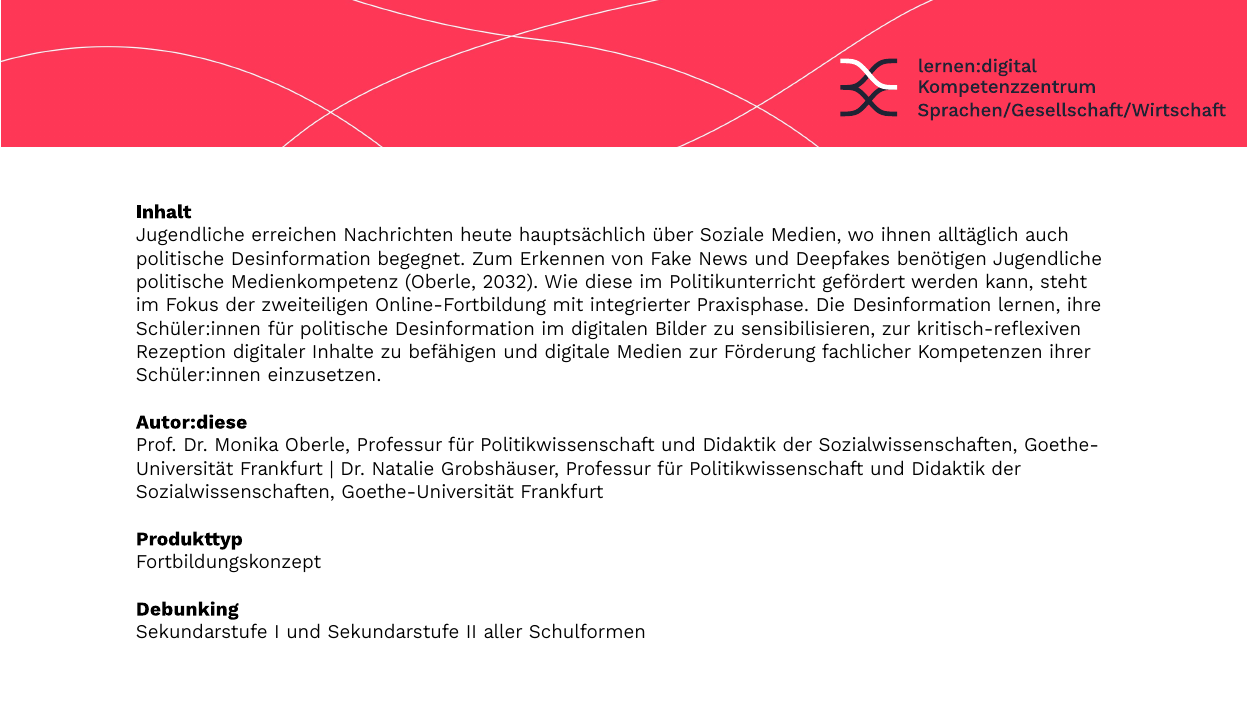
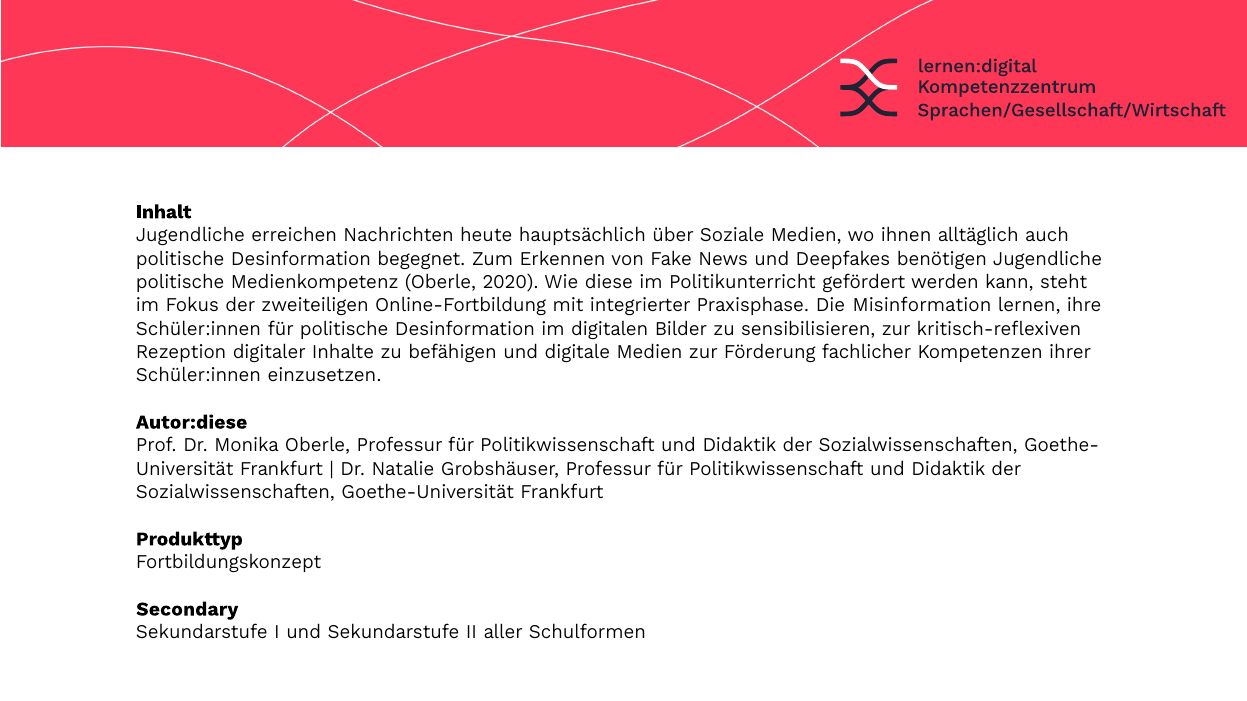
2032: 2032 -> 2020
Die Desinformation: Desinformation -> Misinformation
Debunking: Debunking -> Secondary
